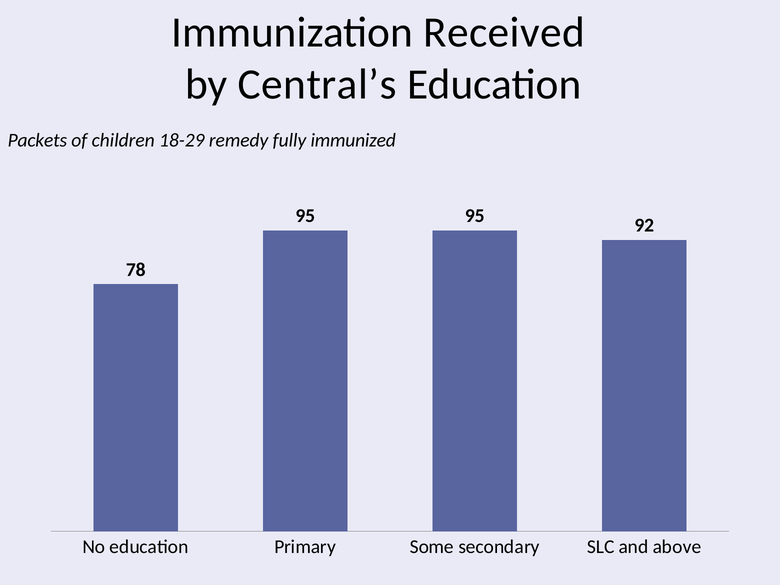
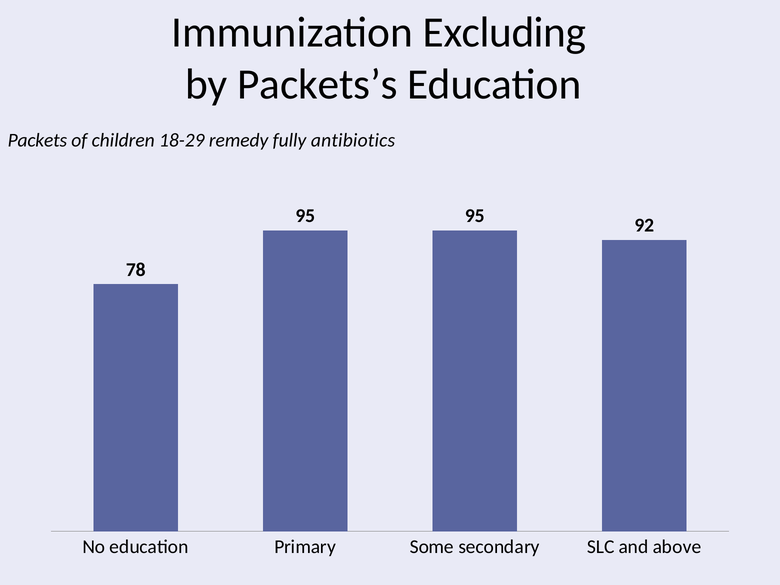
Received: Received -> Excluding
Central’s: Central’s -> Packets’s
immunized: immunized -> antibiotics
